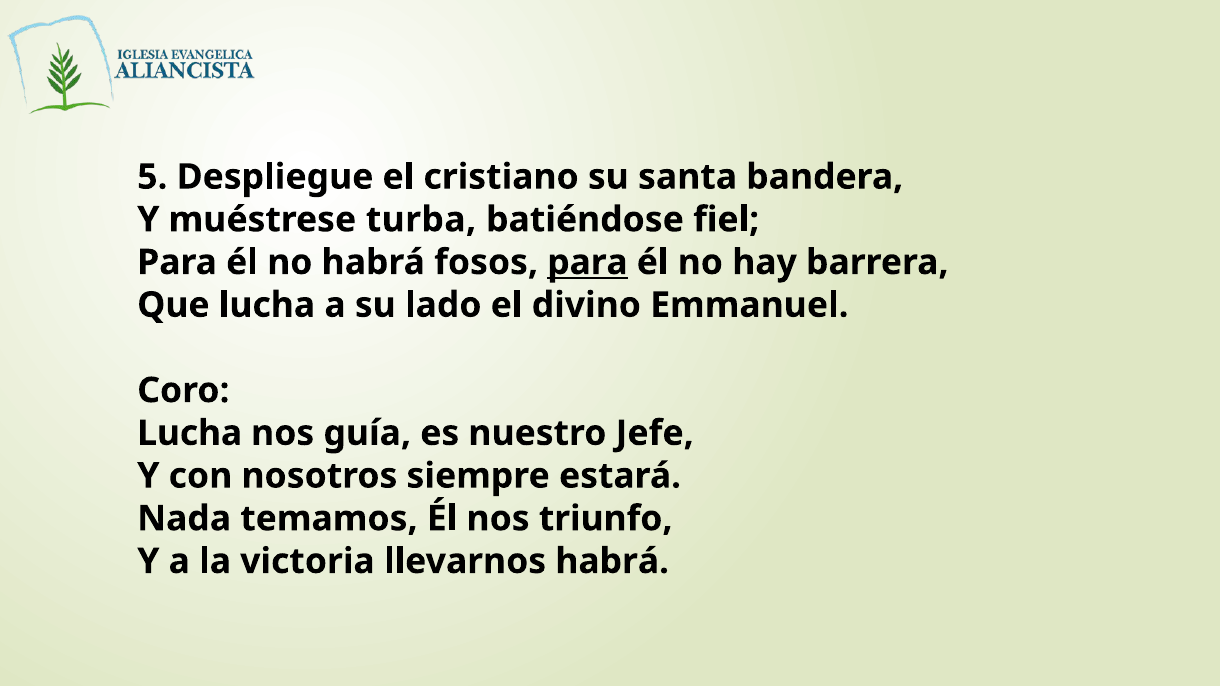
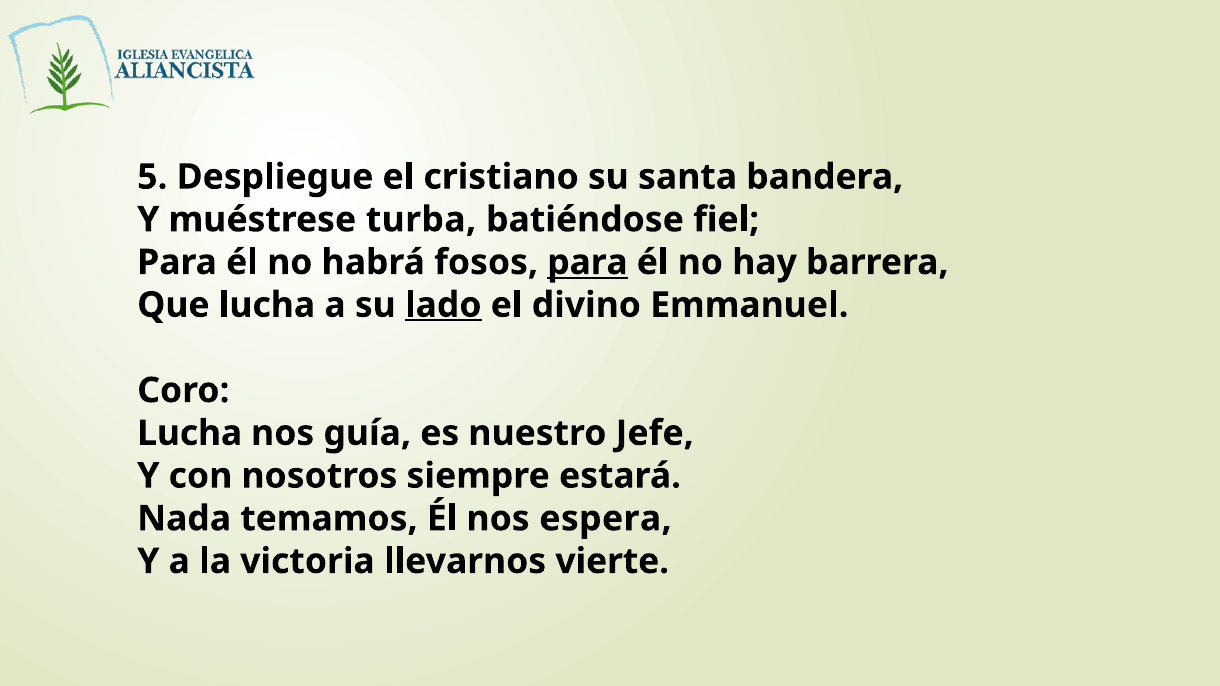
lado underline: none -> present
triunfo: triunfo -> espera
llevarnos habrá: habrá -> vierte
